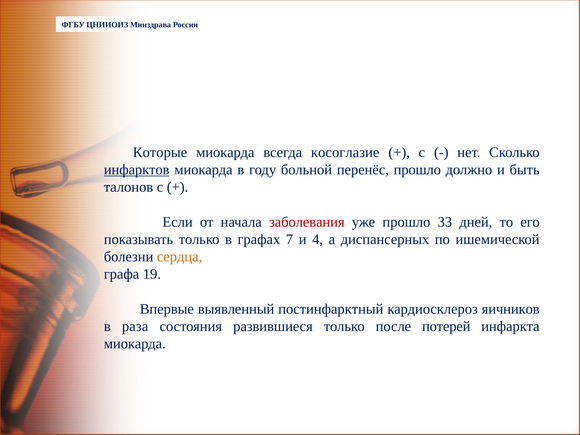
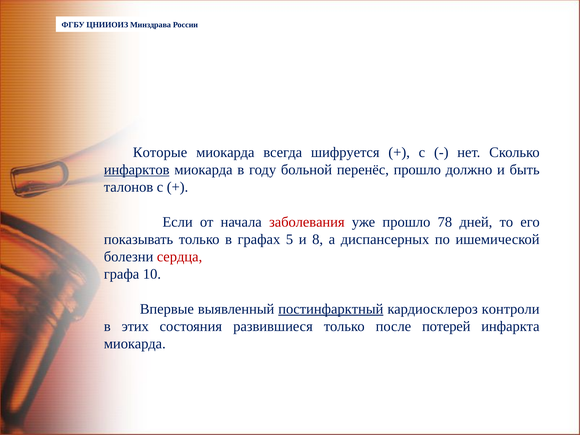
косоглазие: косоглазие -> шифруется
33: 33 -> 78
7: 7 -> 5
4: 4 -> 8
сердца colour: orange -> red
19: 19 -> 10
постинфарктный underline: none -> present
яичников: яичников -> контроли
раза: раза -> этих
